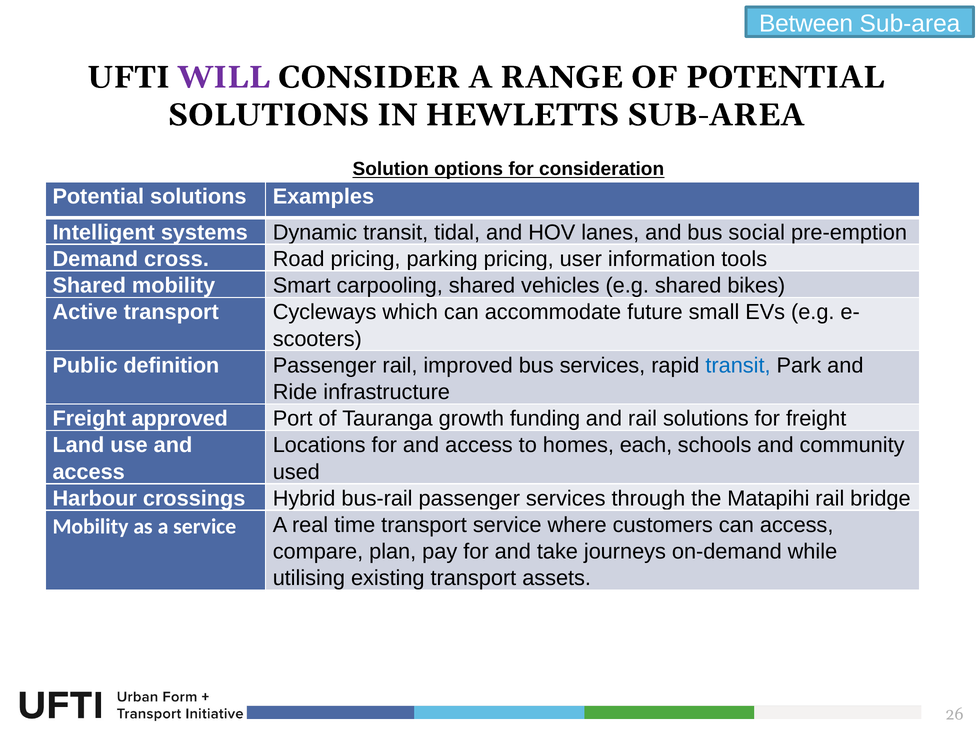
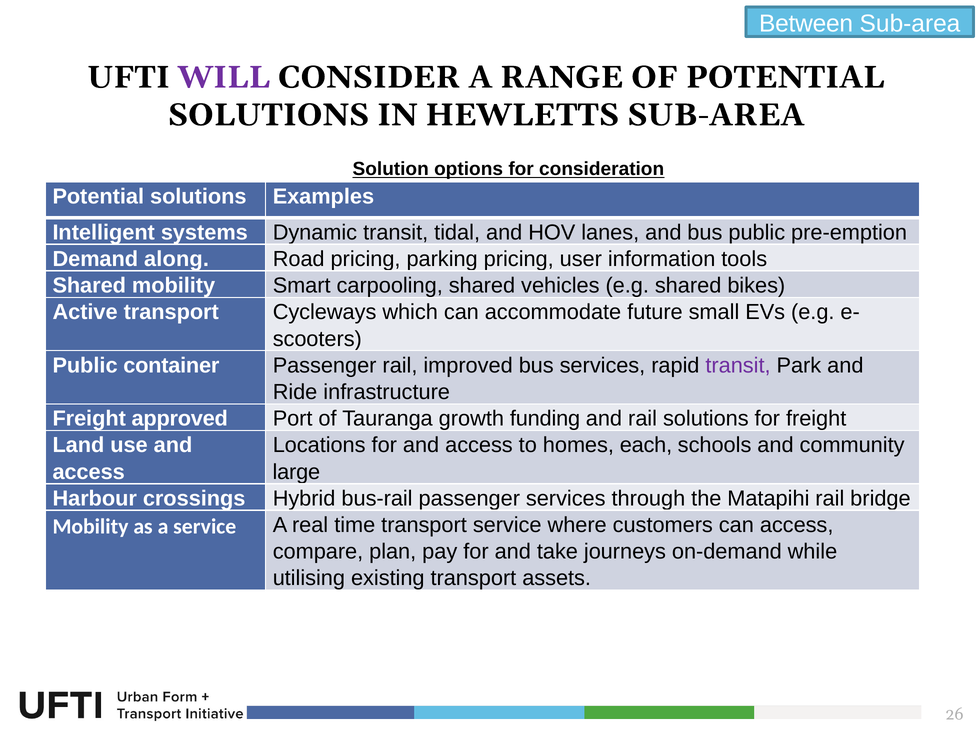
bus social: social -> public
cross: cross -> along
definition: definition -> container
transit at (738, 365) colour: blue -> purple
used: used -> large
